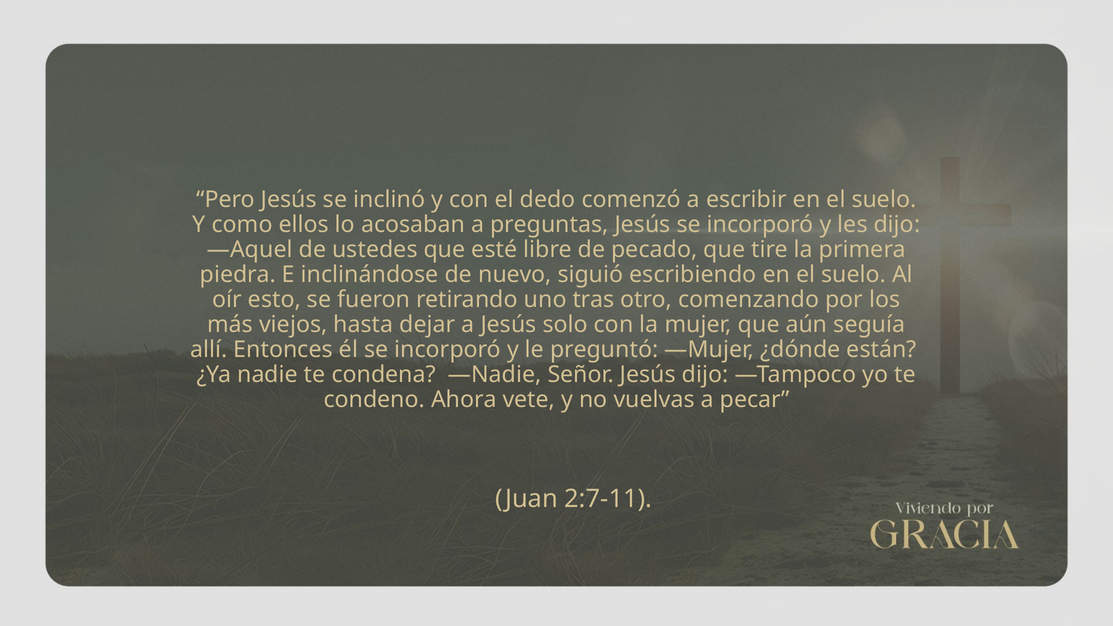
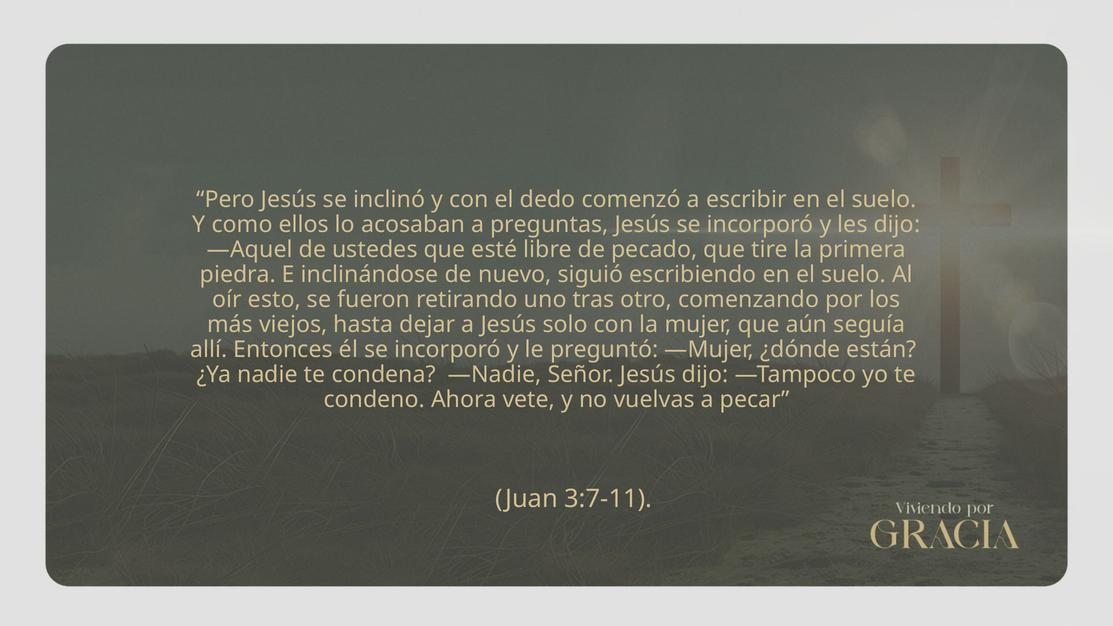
2:7-11: 2:7-11 -> 3:7-11
